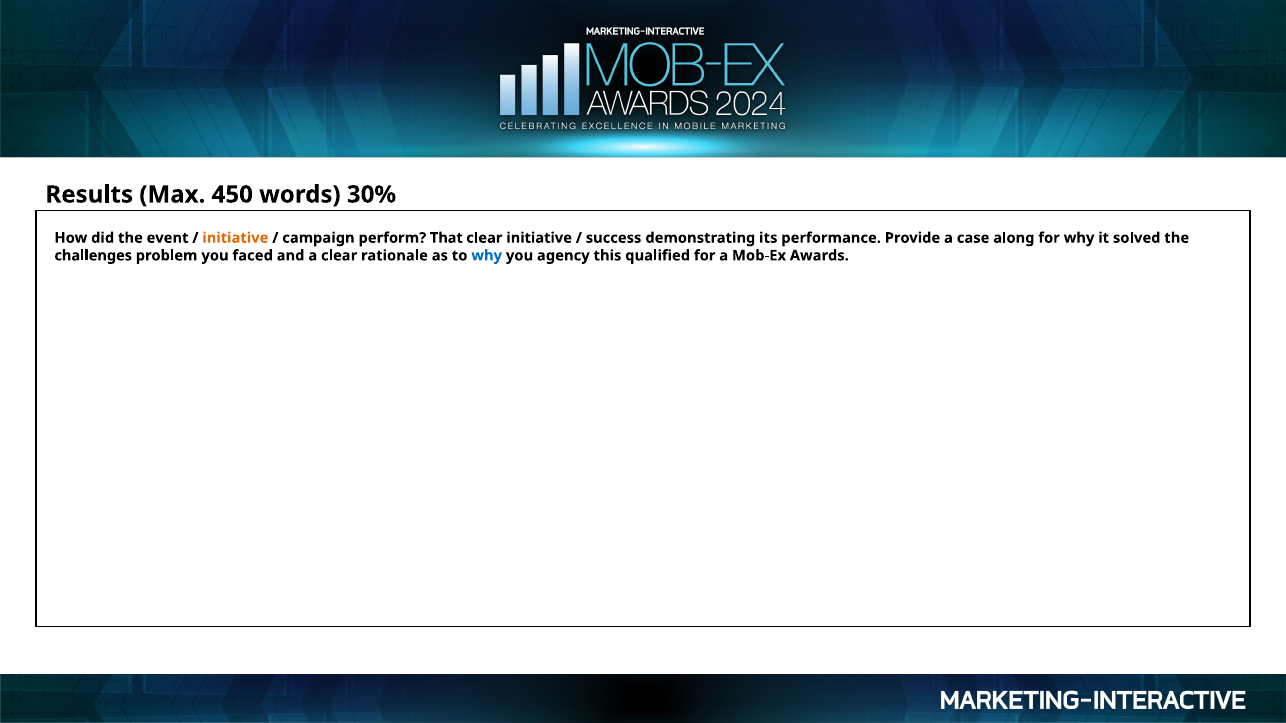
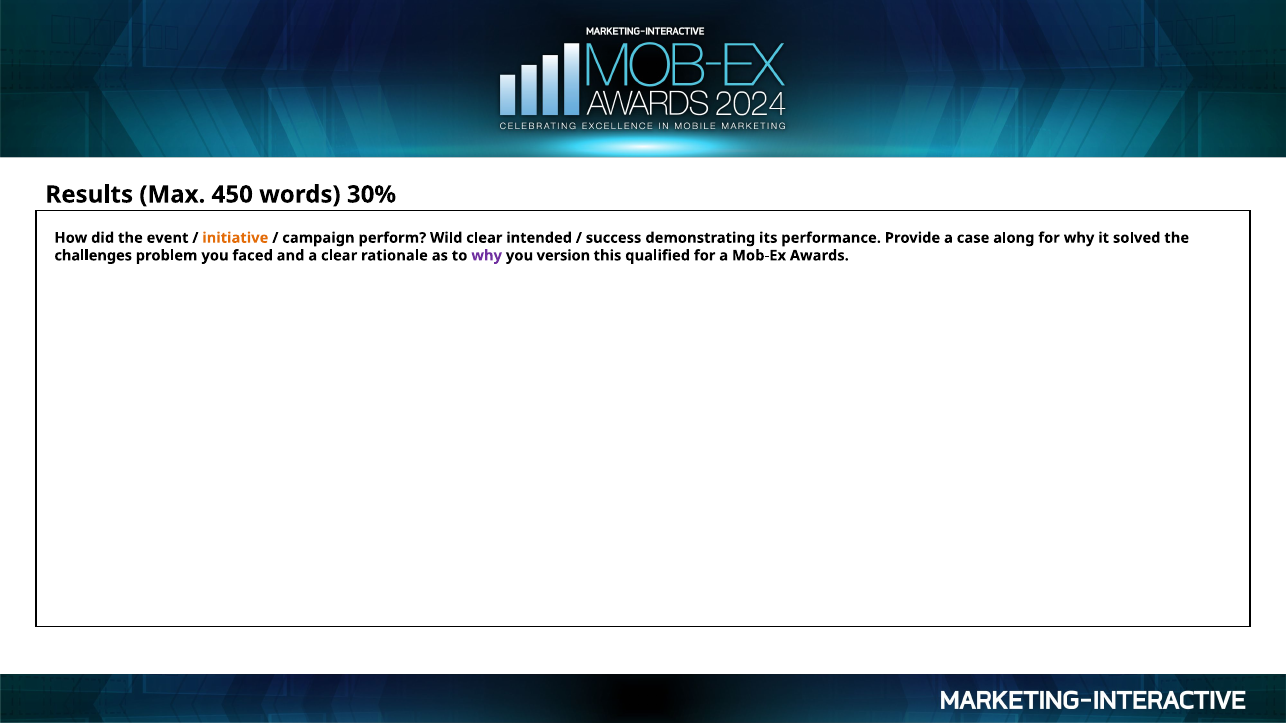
That: That -> Wild
clear initiative: initiative -> intended
why at (487, 256) colour: blue -> purple
agency: agency -> version
